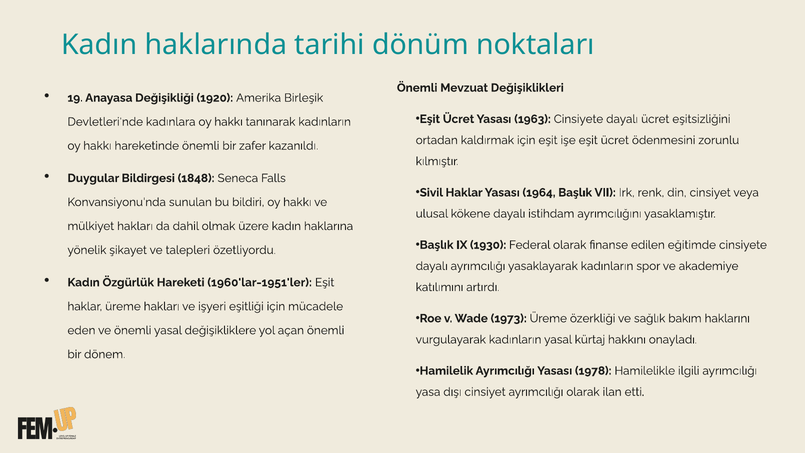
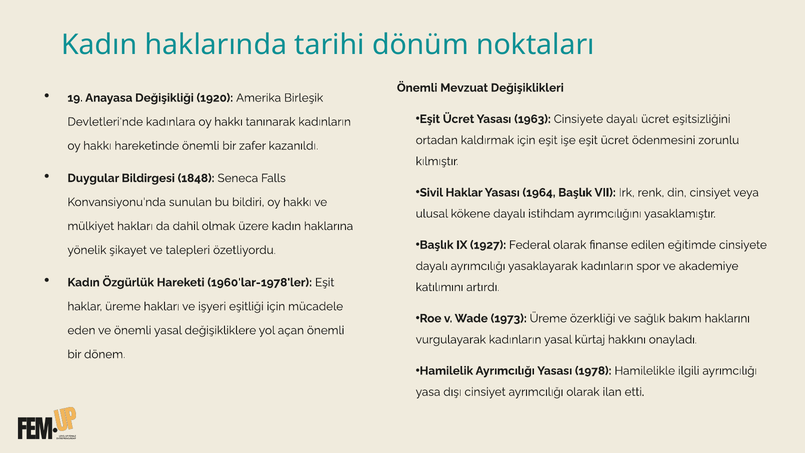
1930: 1930 -> 1927
1960'lar-1951'ler: 1960'lar-1951'ler -> 1960'lar-1978'ler
